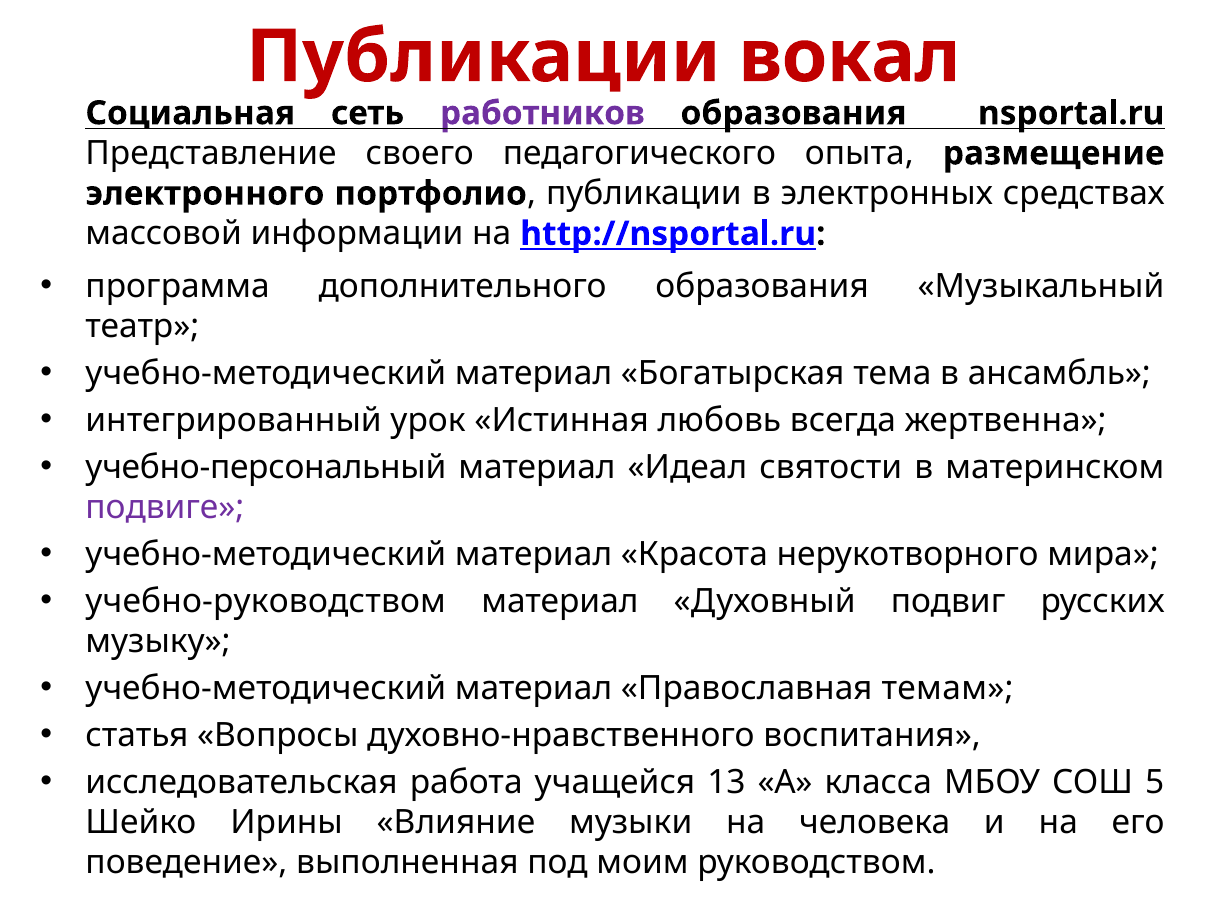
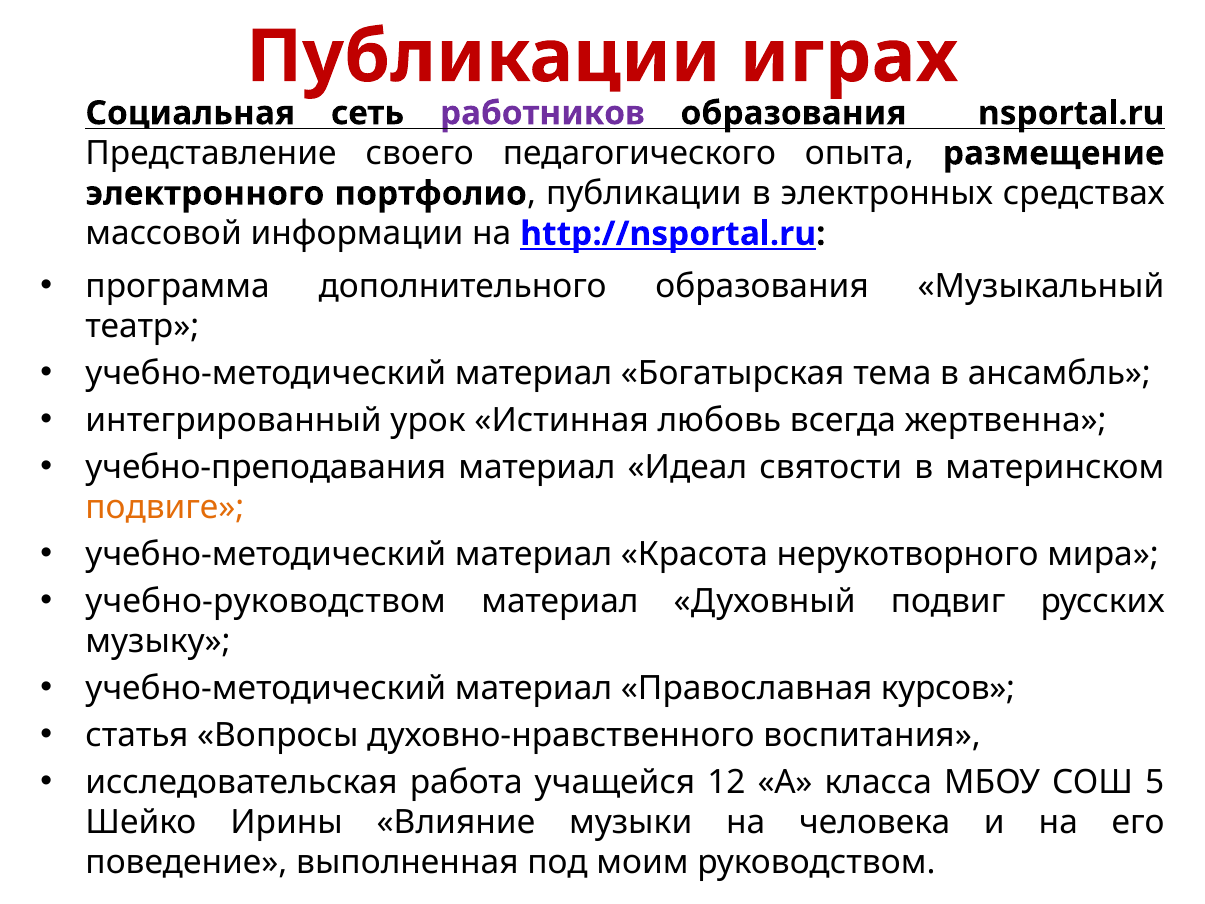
вокал: вокал -> играх
учебно-персональный: учебно-персональный -> учебно-преподавания
подвиге colour: purple -> orange
темам: темам -> курсов
13: 13 -> 12
